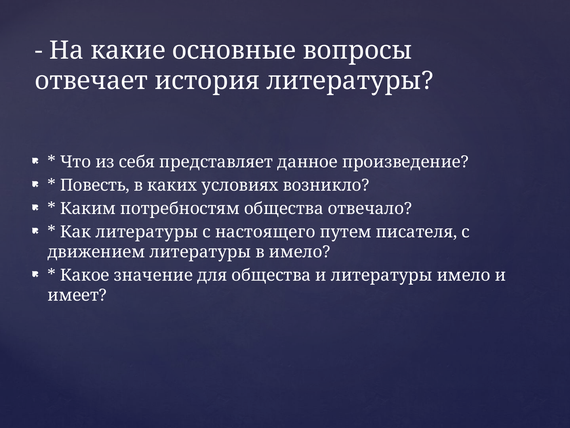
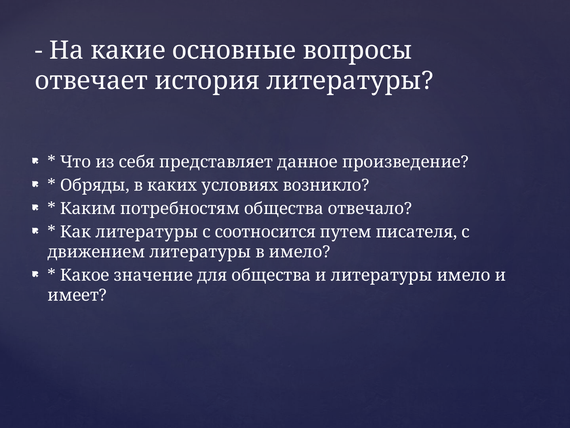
Повесть: Повесть -> Обряды
настоящего: настоящего -> соотносится
